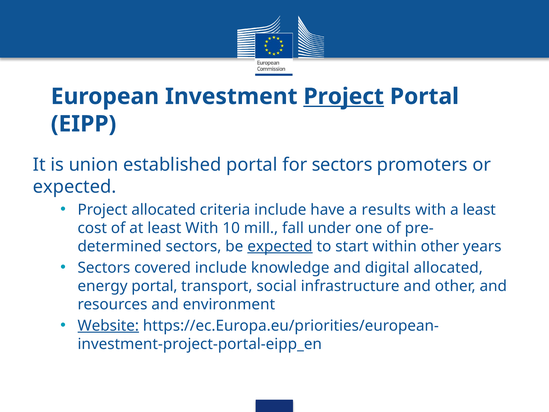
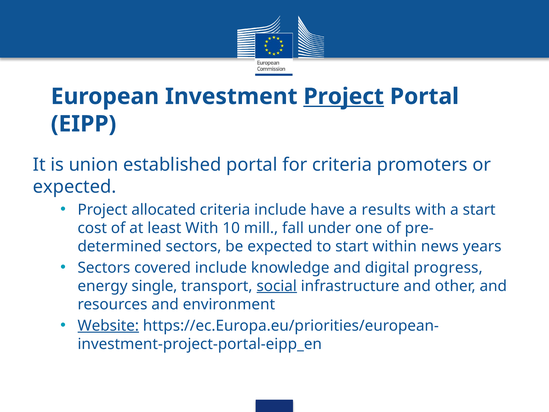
for sectors: sectors -> criteria
a least: least -> start
expected at (280, 246) underline: present -> none
within other: other -> news
digital allocated: allocated -> progress
energy portal: portal -> single
social underline: none -> present
